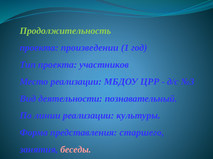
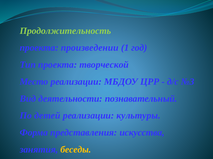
участников: участников -> творческой
линии: линии -> детей
старшего: старшего -> искусства
беседы colour: pink -> yellow
